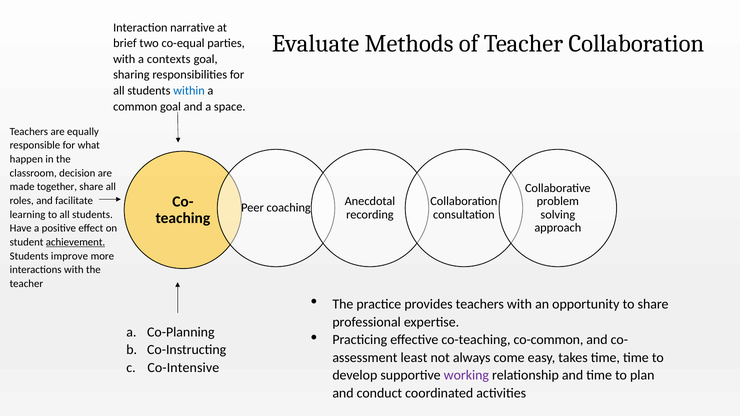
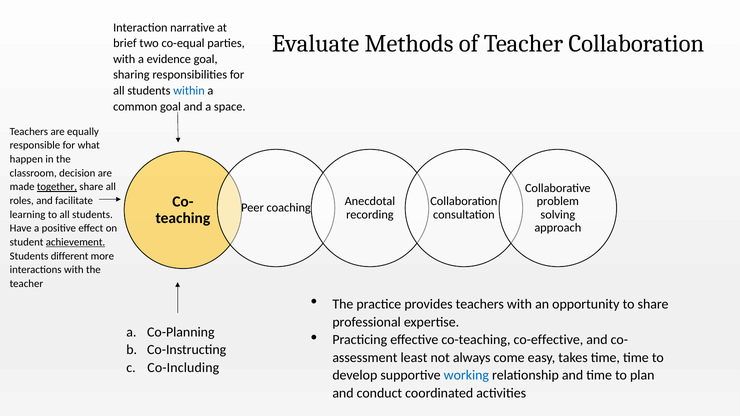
contexts: contexts -> evidence
together underline: none -> present
improve: improve -> different
co-common: co-common -> co-effective
Co-Intensive: Co-Intensive -> Co-Including
working colour: purple -> blue
